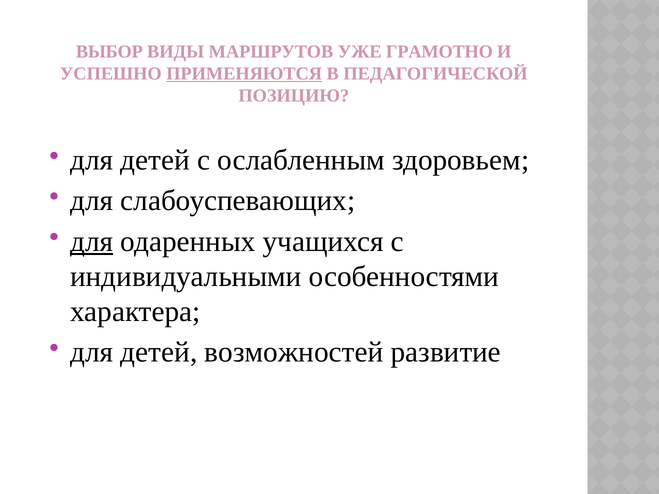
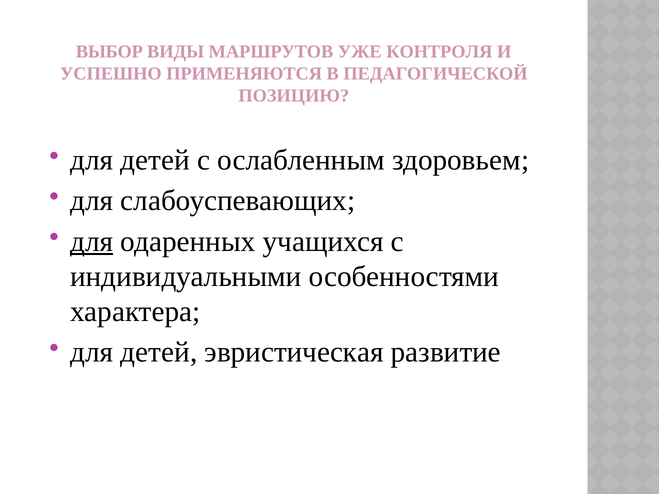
ГРАМОТНО: ГРАМОТНО -> КОНТРОЛЯ
ПРИМЕНЯЮТСЯ underline: present -> none
возможностей: возможностей -> эвристическая
